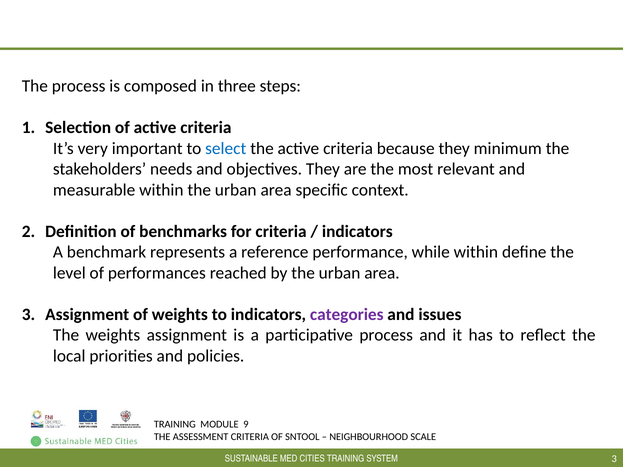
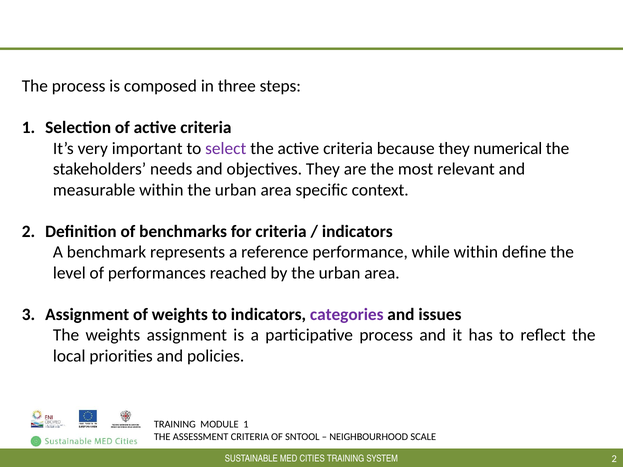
select colour: blue -> purple
minimum: minimum -> numerical
9 at (246, 425): 9 -> 1
3 at (614, 459): 3 -> 2
